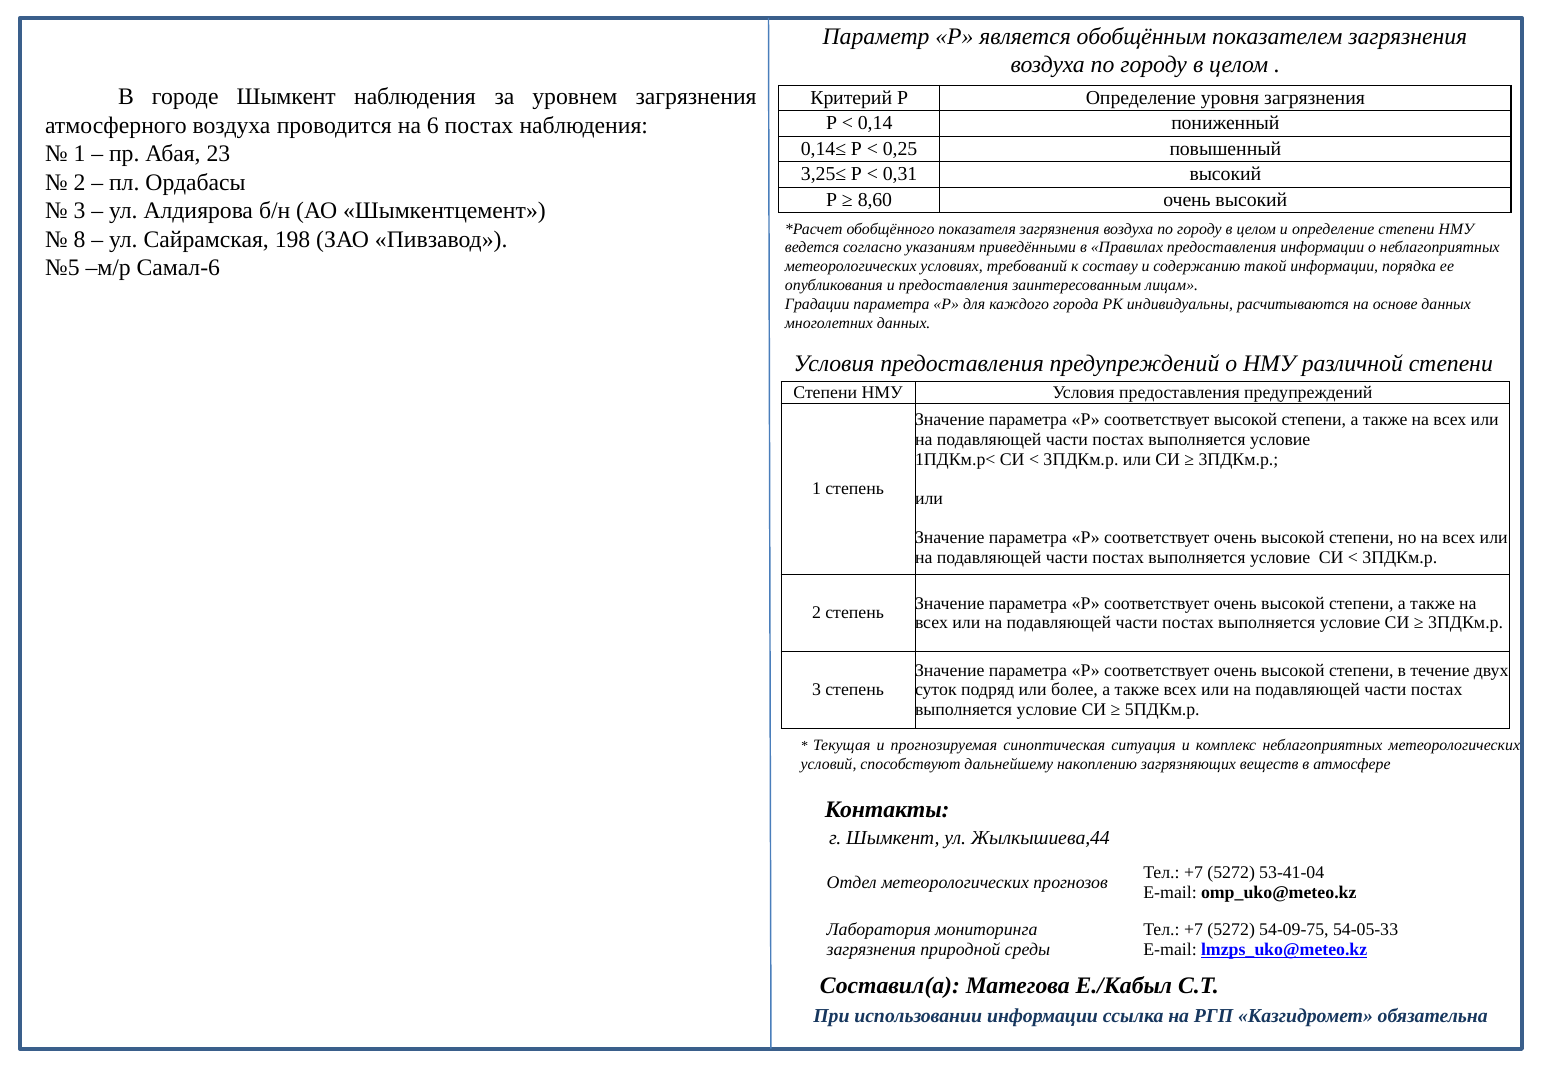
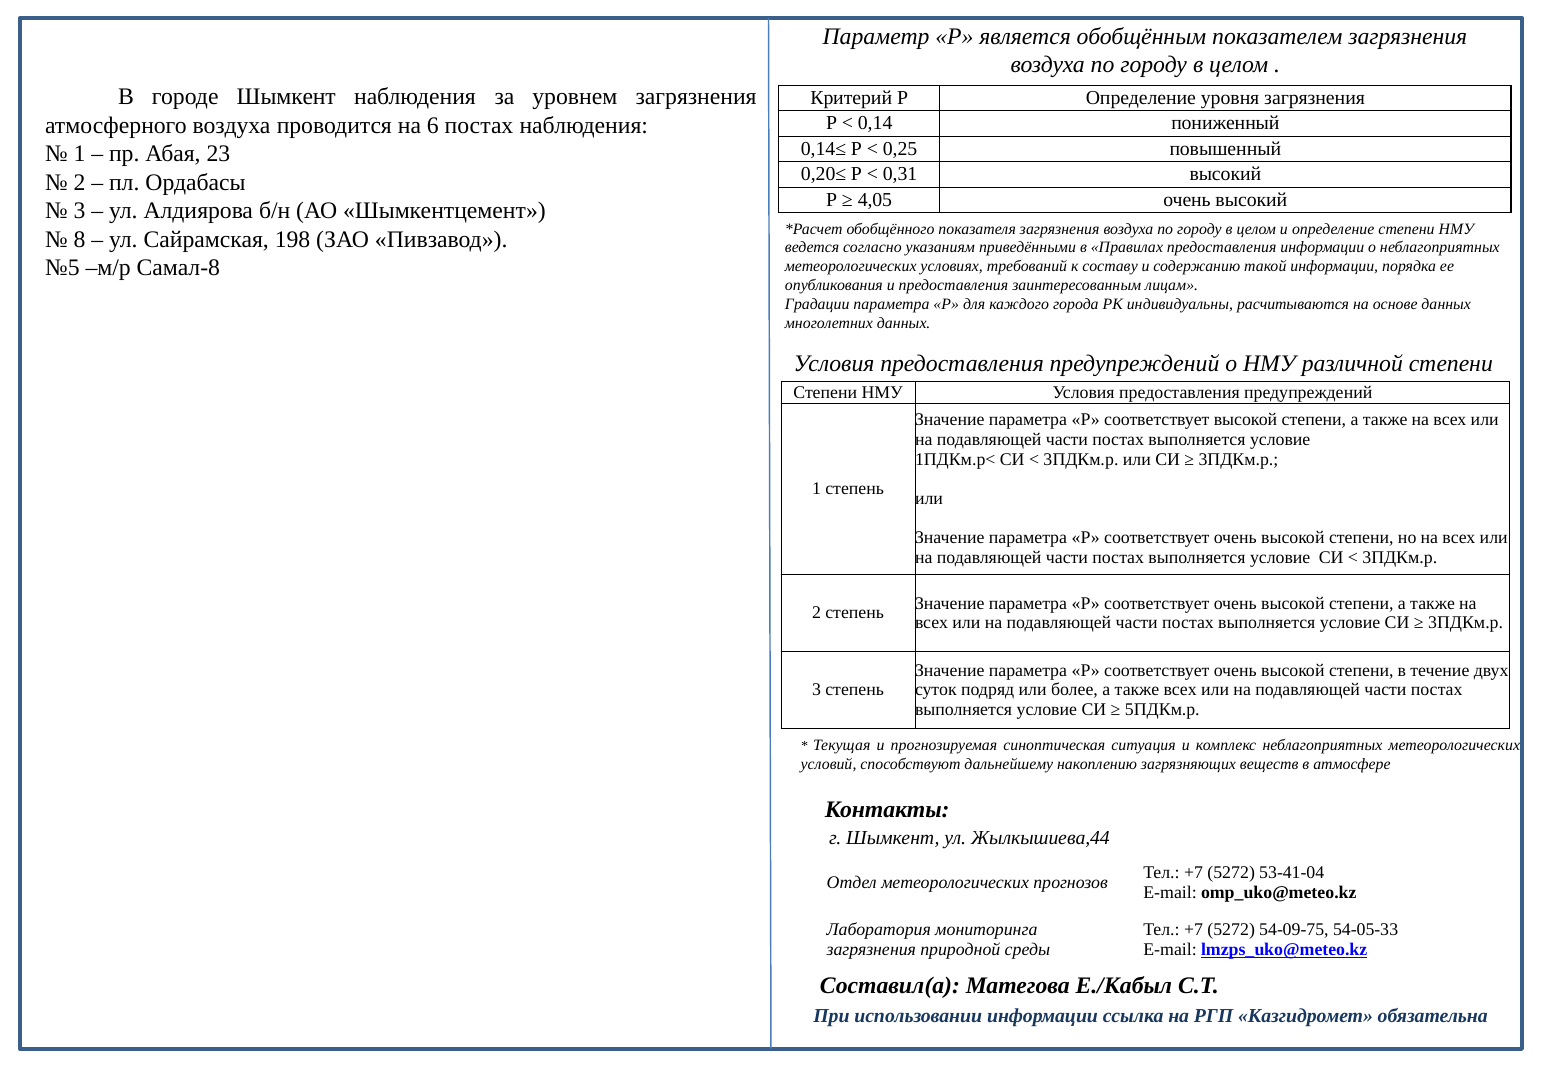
3,25≤: 3,25≤ -> 0,20≤
8,60: 8,60 -> 4,05
Самал-6: Самал-6 -> Самал-8
